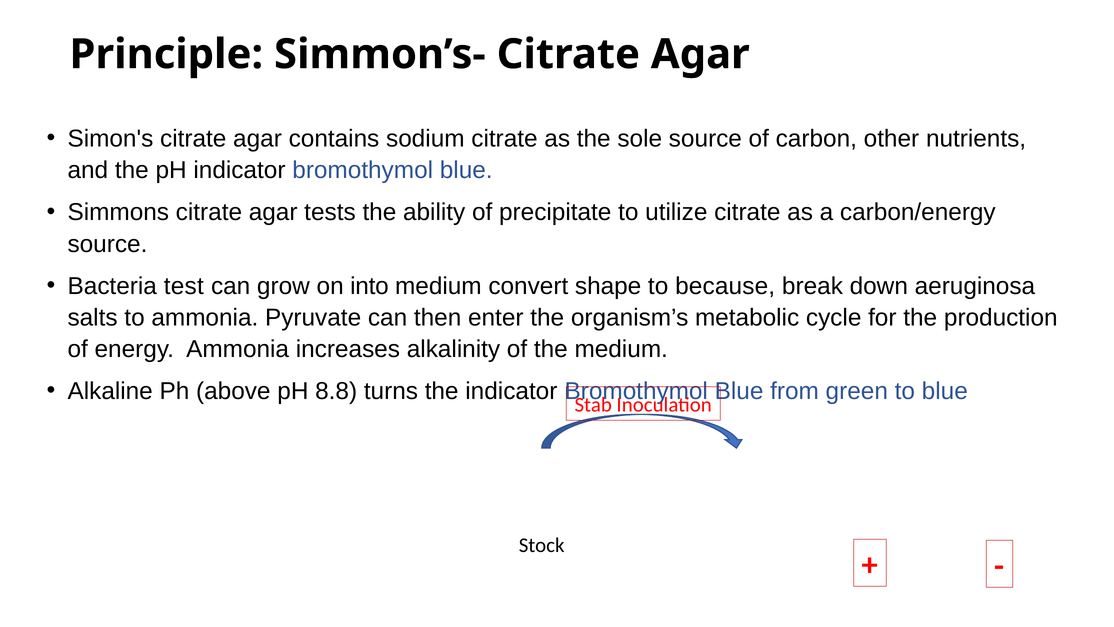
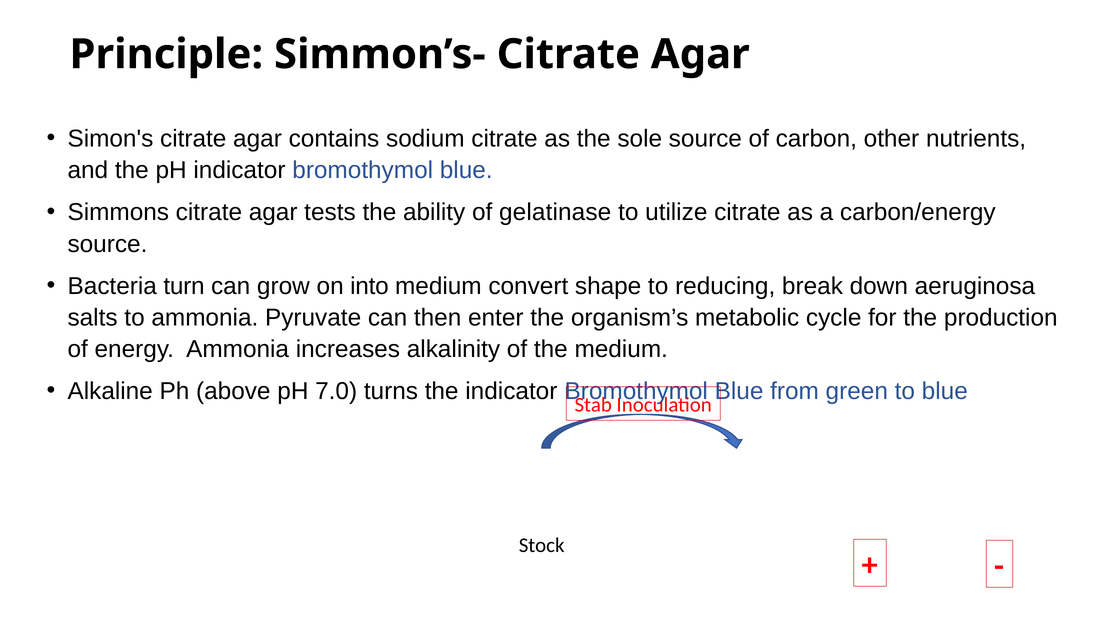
precipitate: precipitate -> gelatinase
test: test -> turn
because: because -> reducing
8.8: 8.8 -> 7.0
